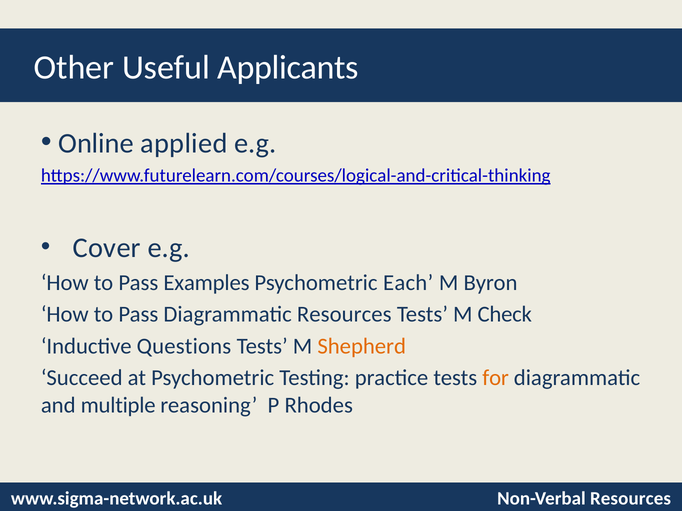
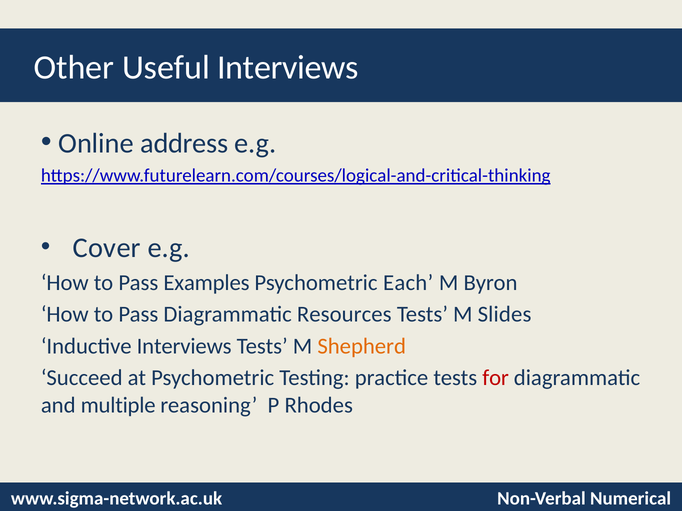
Useful Applicants: Applicants -> Interviews
applied: applied -> address
Check: Check -> Slides
Inductive Questions: Questions -> Interviews
for colour: orange -> red
Resources at (630, 499): Resources -> Numerical
